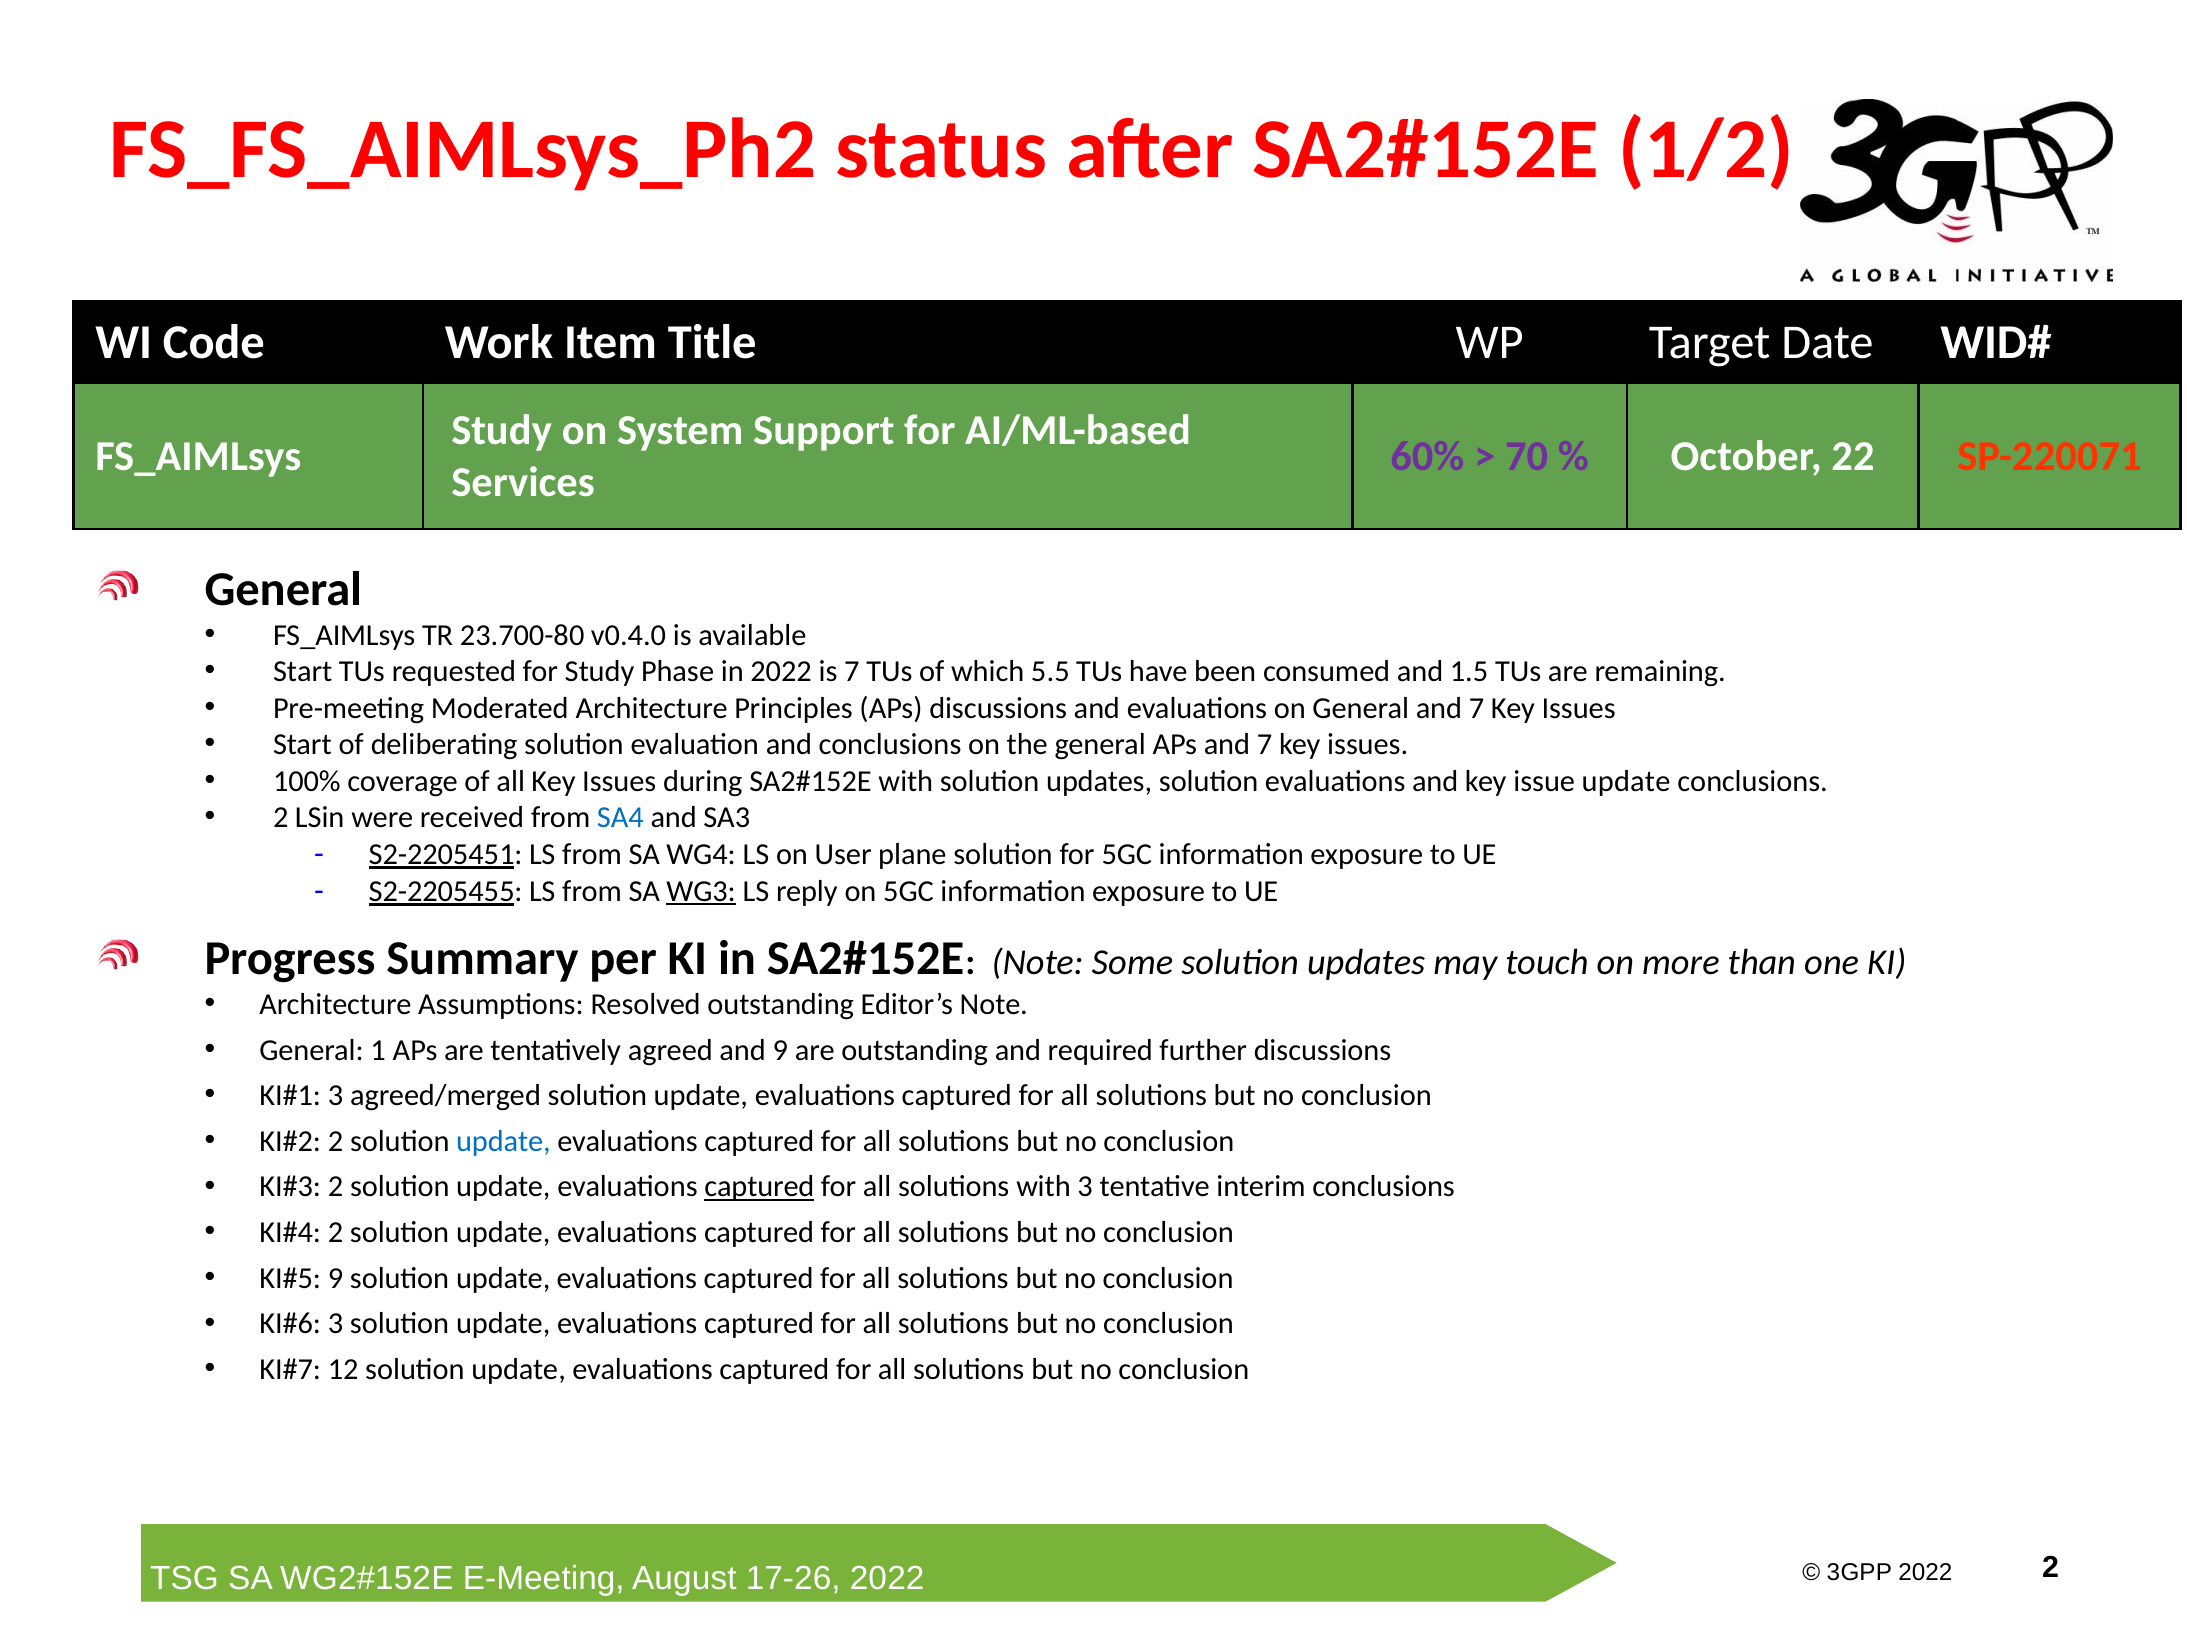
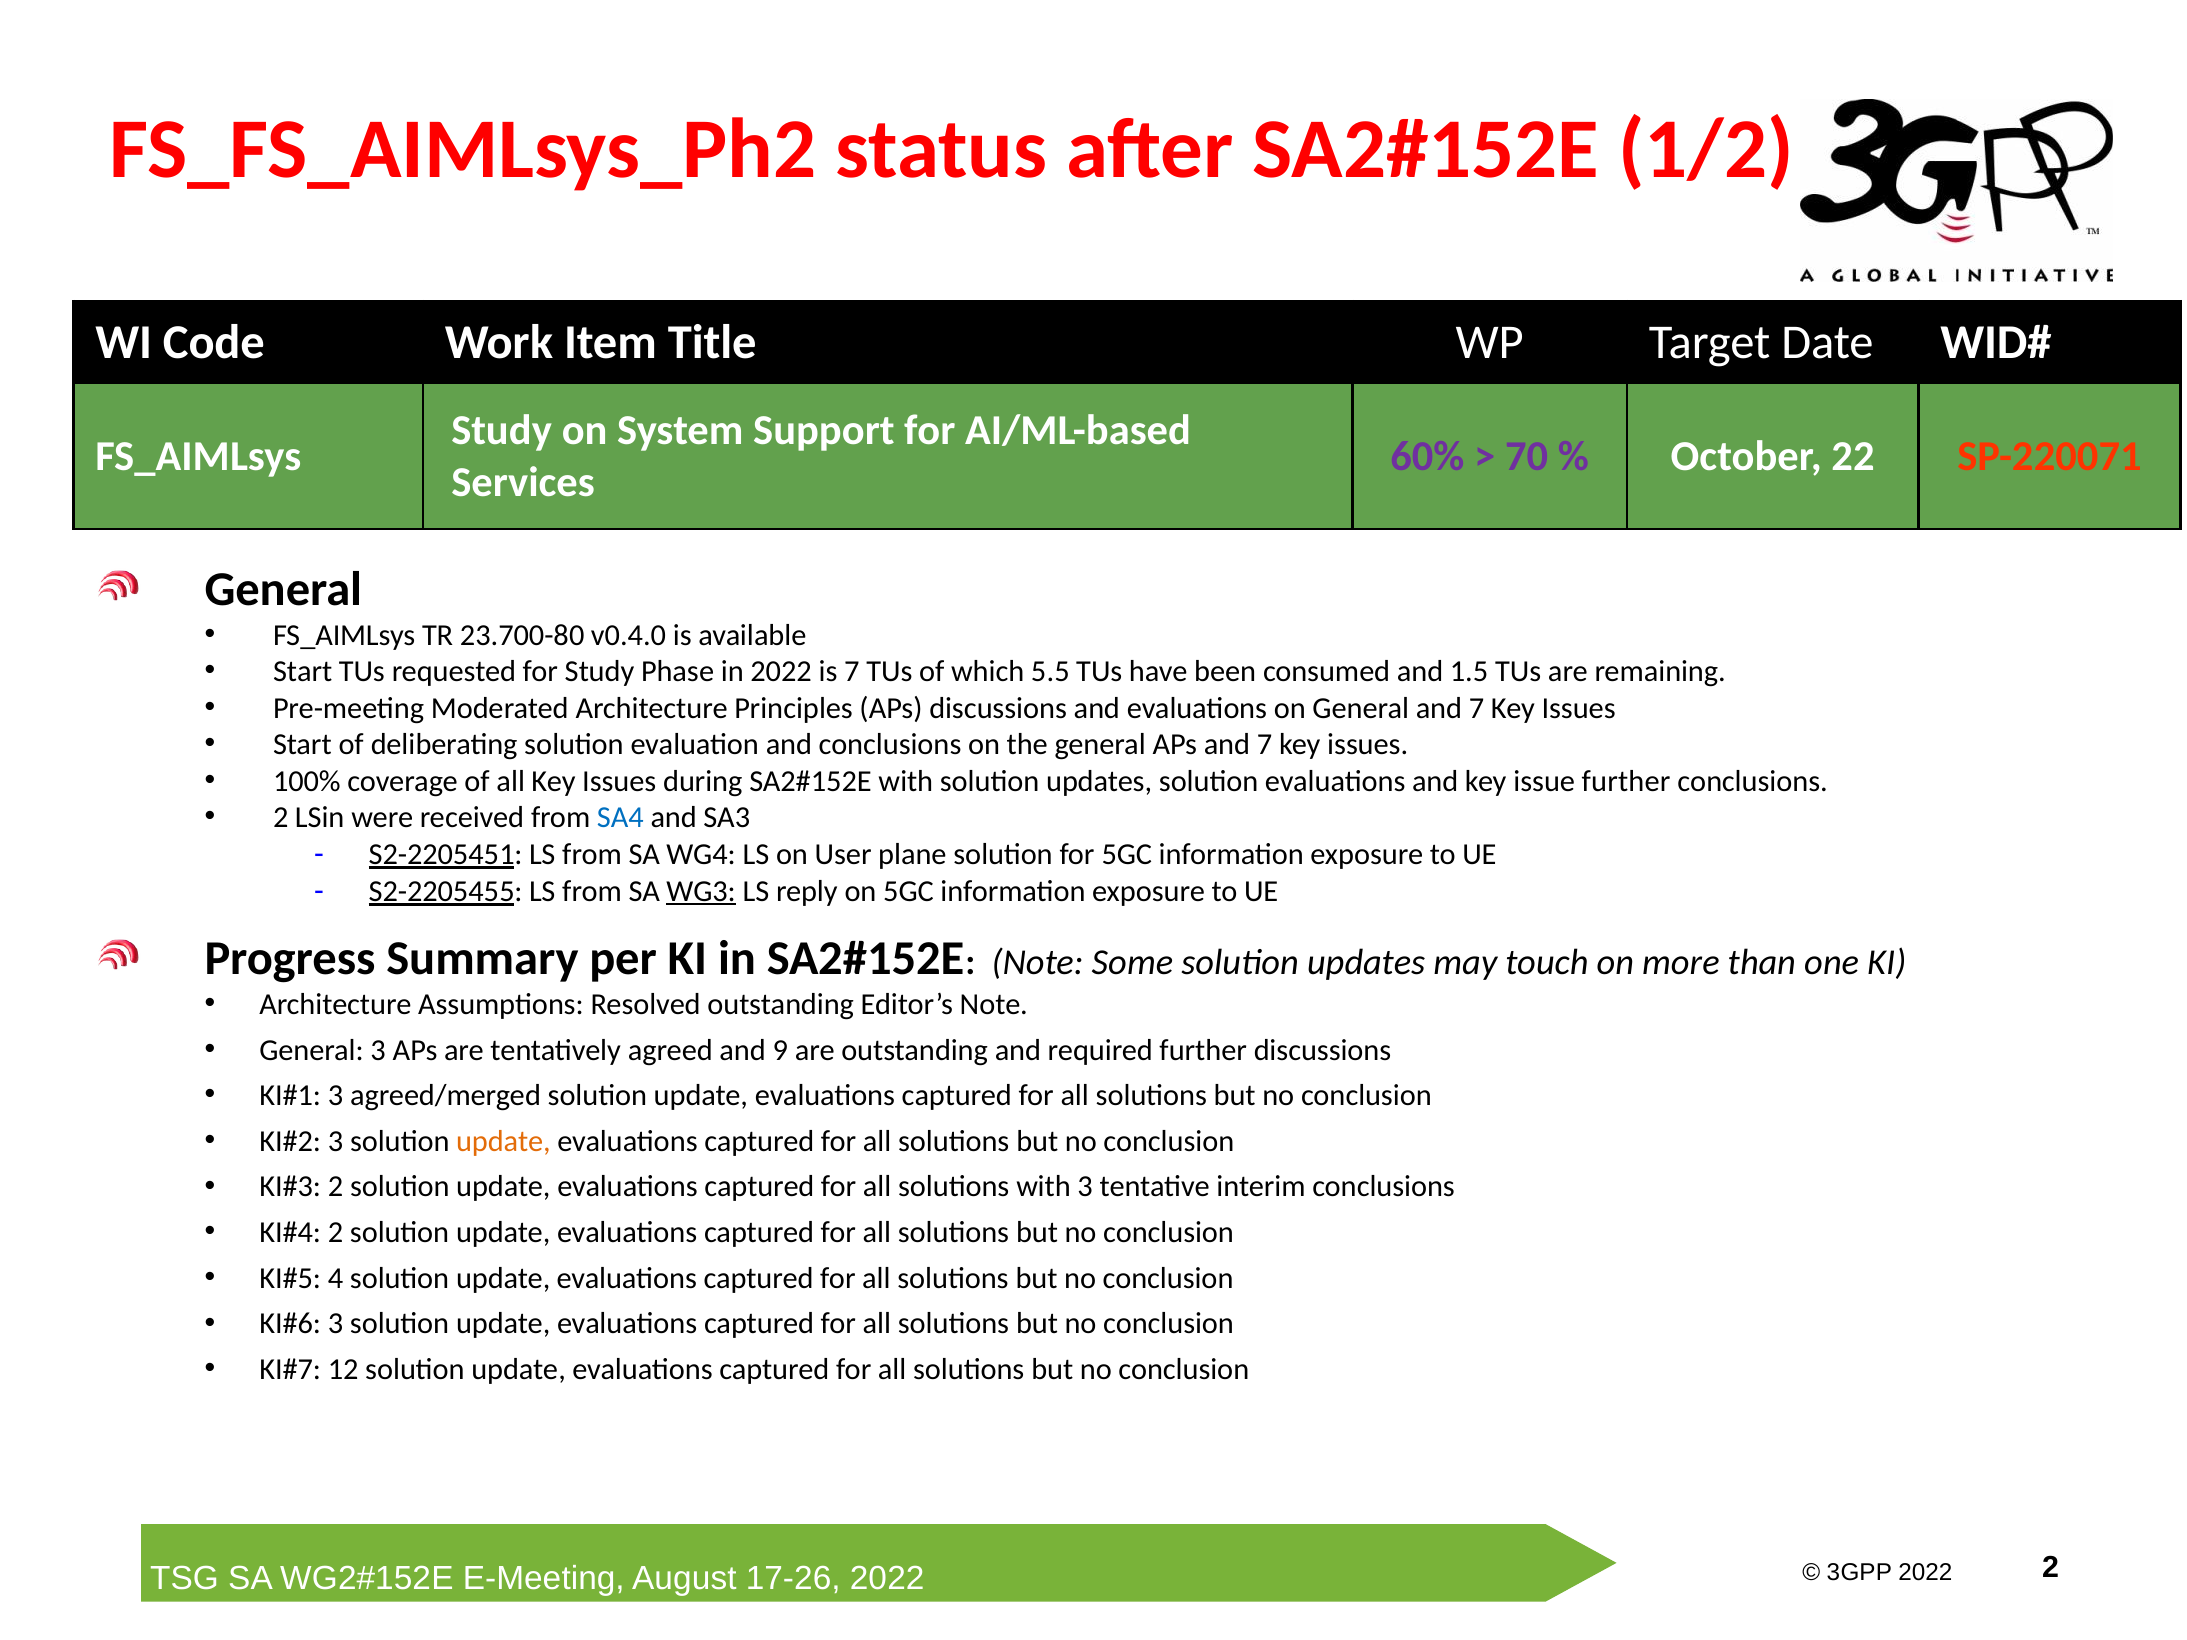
issue update: update -> further
General 1: 1 -> 3
2 at (336, 1141): 2 -> 3
update at (503, 1141) colour: blue -> orange
captured at (759, 1187) underline: present -> none
9 at (336, 1278): 9 -> 4
